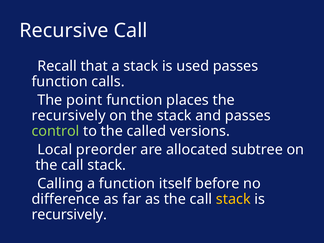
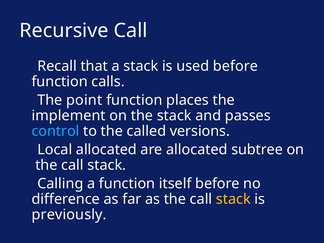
used passes: passes -> before
recursively at (69, 116): recursively -> implement
control colour: light green -> light blue
Local preorder: preorder -> allocated
recursively at (69, 215): recursively -> previously
